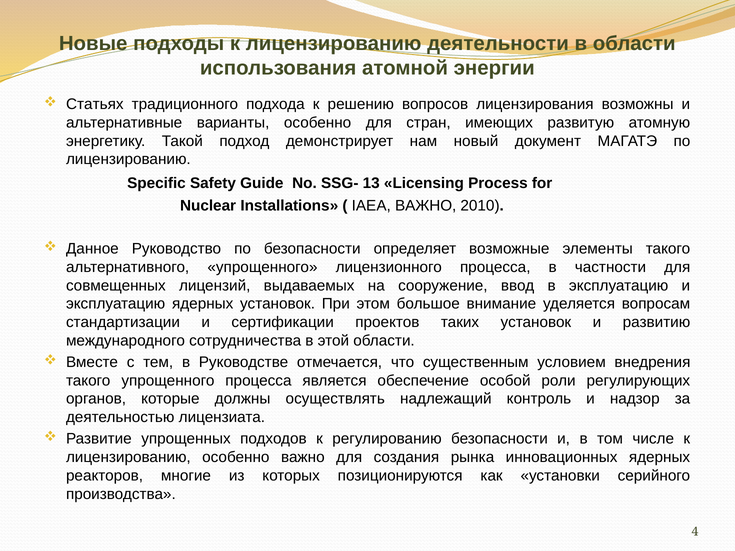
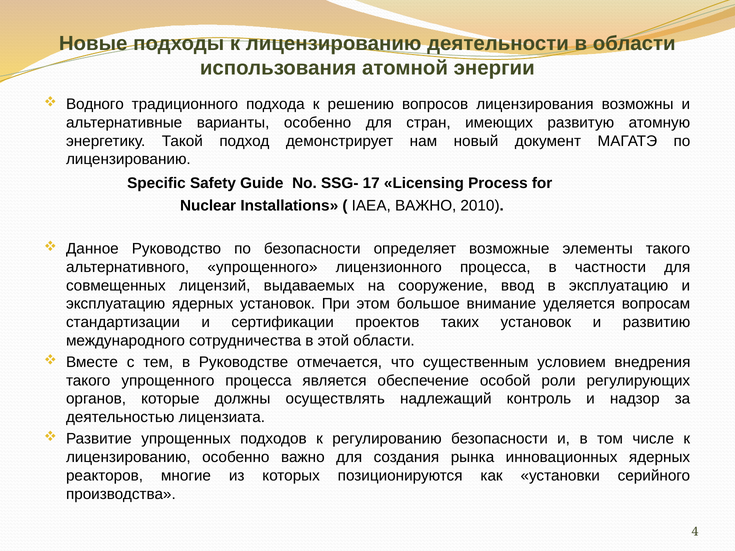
Статьях: Статьях -> Водного
13: 13 -> 17
